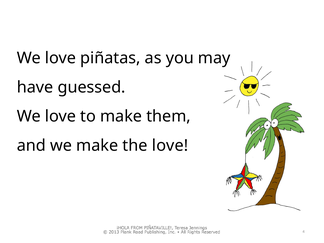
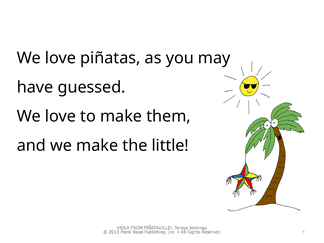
the love: love -> little
